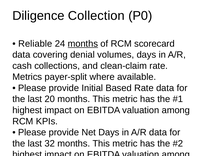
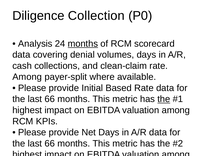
Reliable: Reliable -> Analysis
Metrics at (27, 77): Metrics -> Among
20 at (50, 99): 20 -> 66
the at (164, 99) underline: none -> present
32 at (50, 143): 32 -> 66
